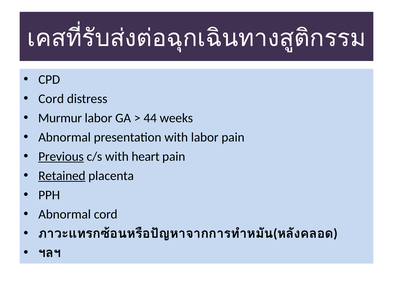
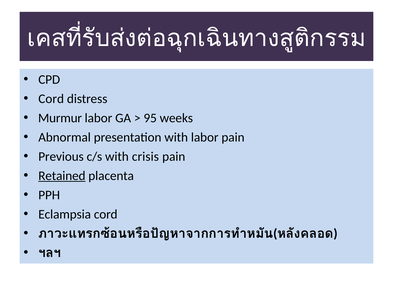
44: 44 -> 95
Previous underline: present -> none
heart: heart -> crisis
Abnormal at (65, 214): Abnormal -> Eclampsia
